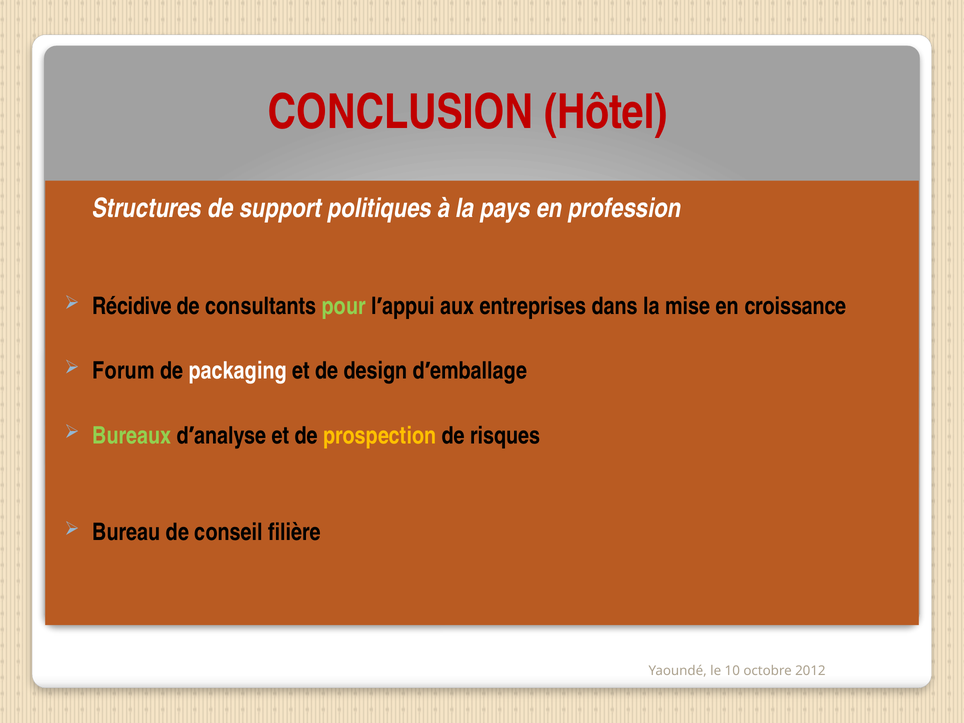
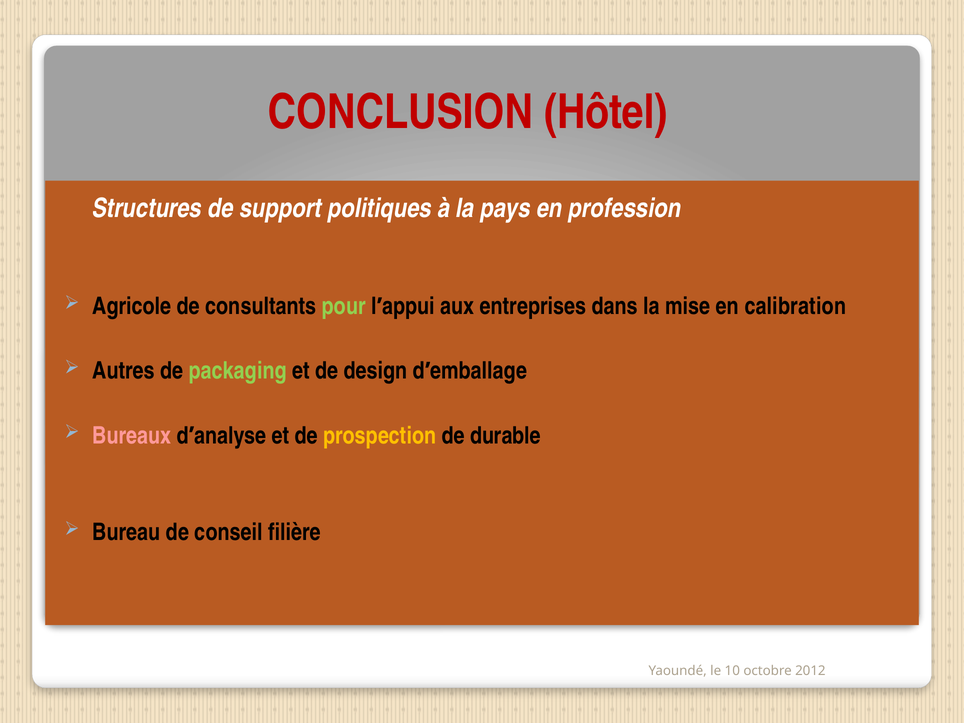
Récidive: Récidive -> Agricole
croissance: croissance -> calibration
Forum: Forum -> Autres
packaging colour: white -> light green
Bureaux colour: light green -> pink
risques: risques -> durable
